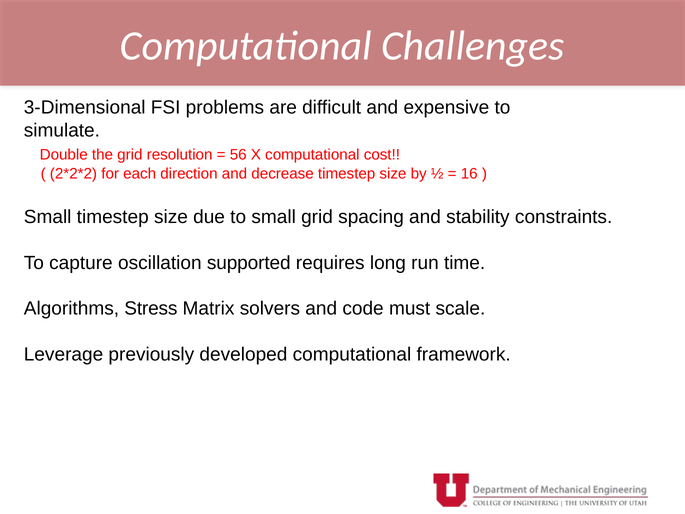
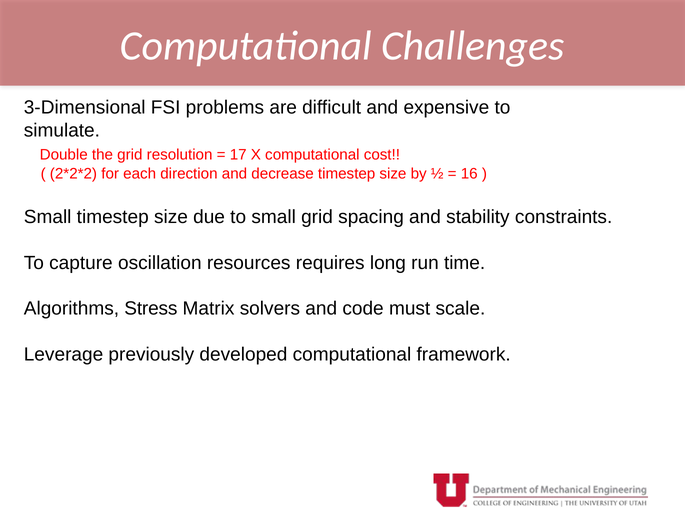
56: 56 -> 17
supported: supported -> resources
